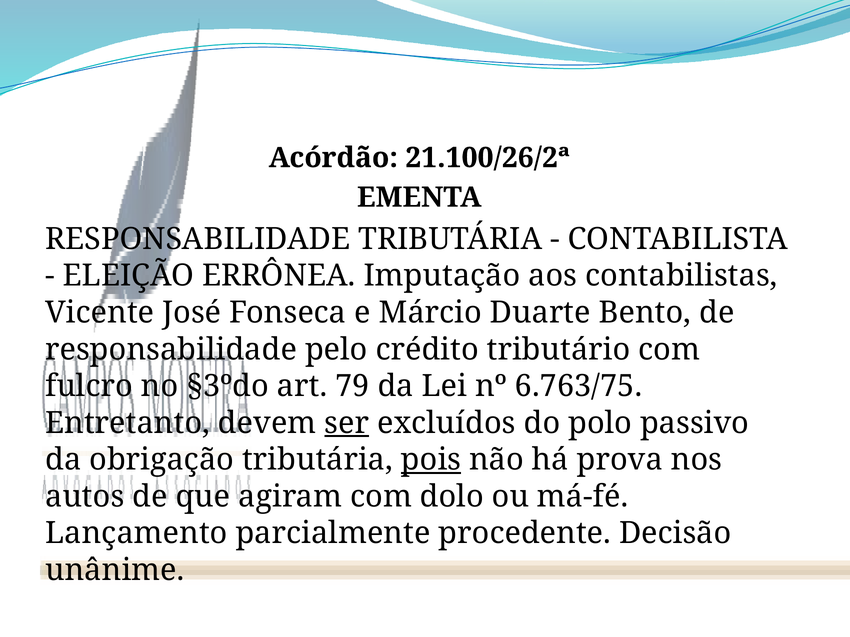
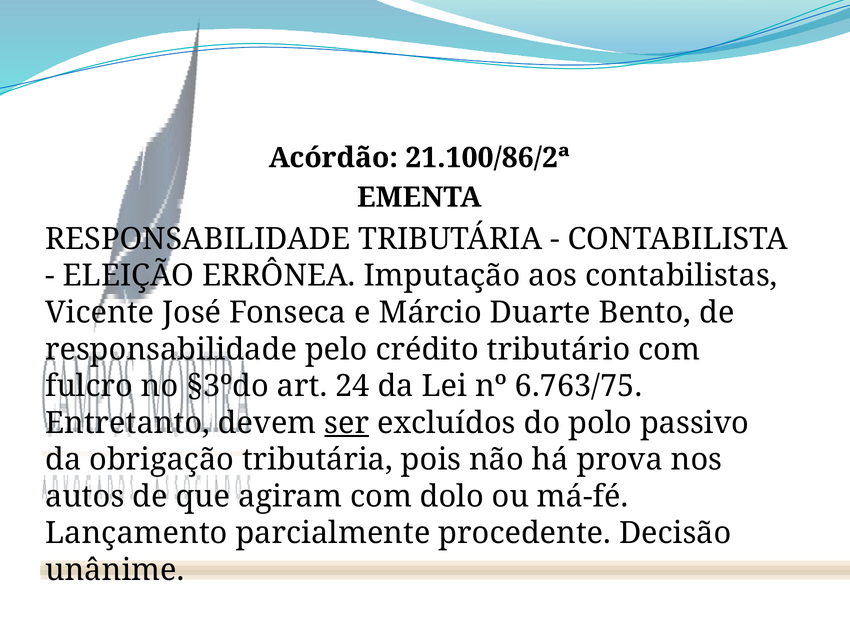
21.100/26/2ª: 21.100/26/2ª -> 21.100/86/2ª
79: 79 -> 24
pois underline: present -> none
